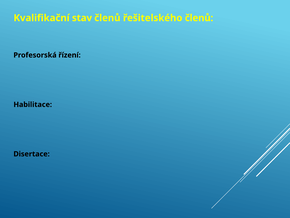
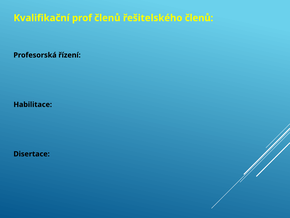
stav: stav -> prof
